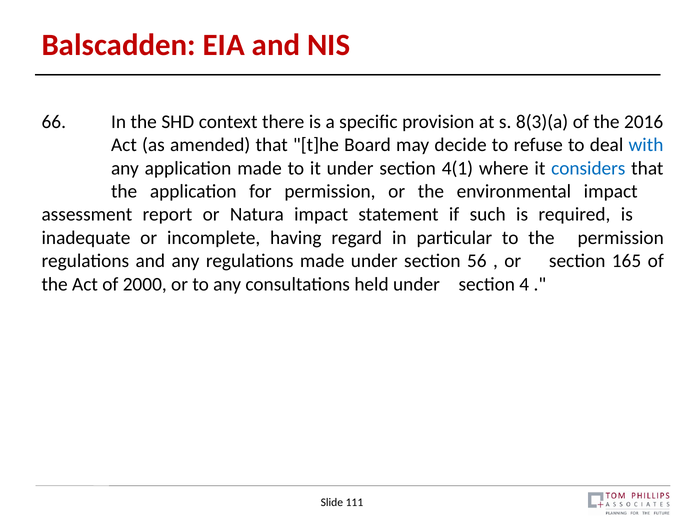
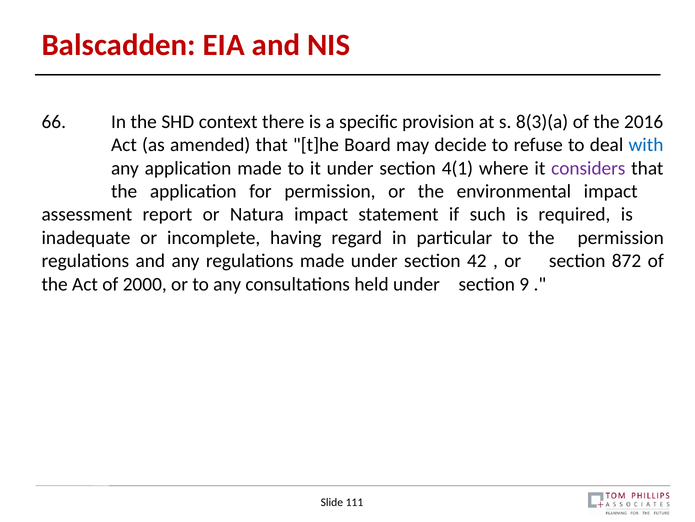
considers colour: blue -> purple
56: 56 -> 42
165: 165 -> 872
4: 4 -> 9
